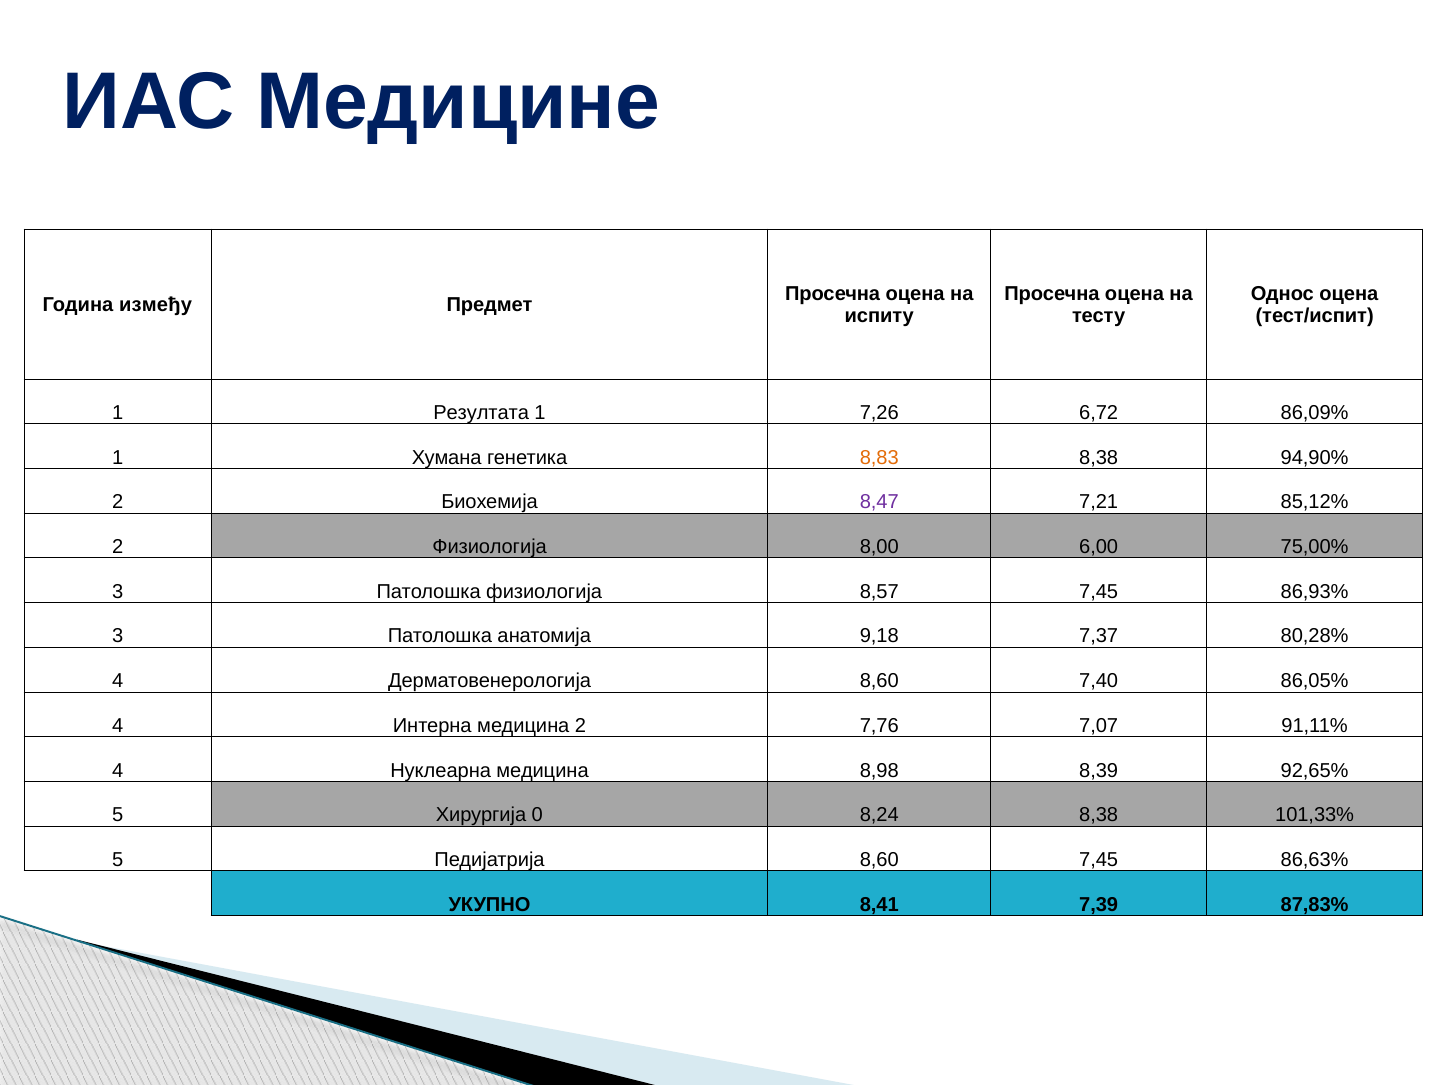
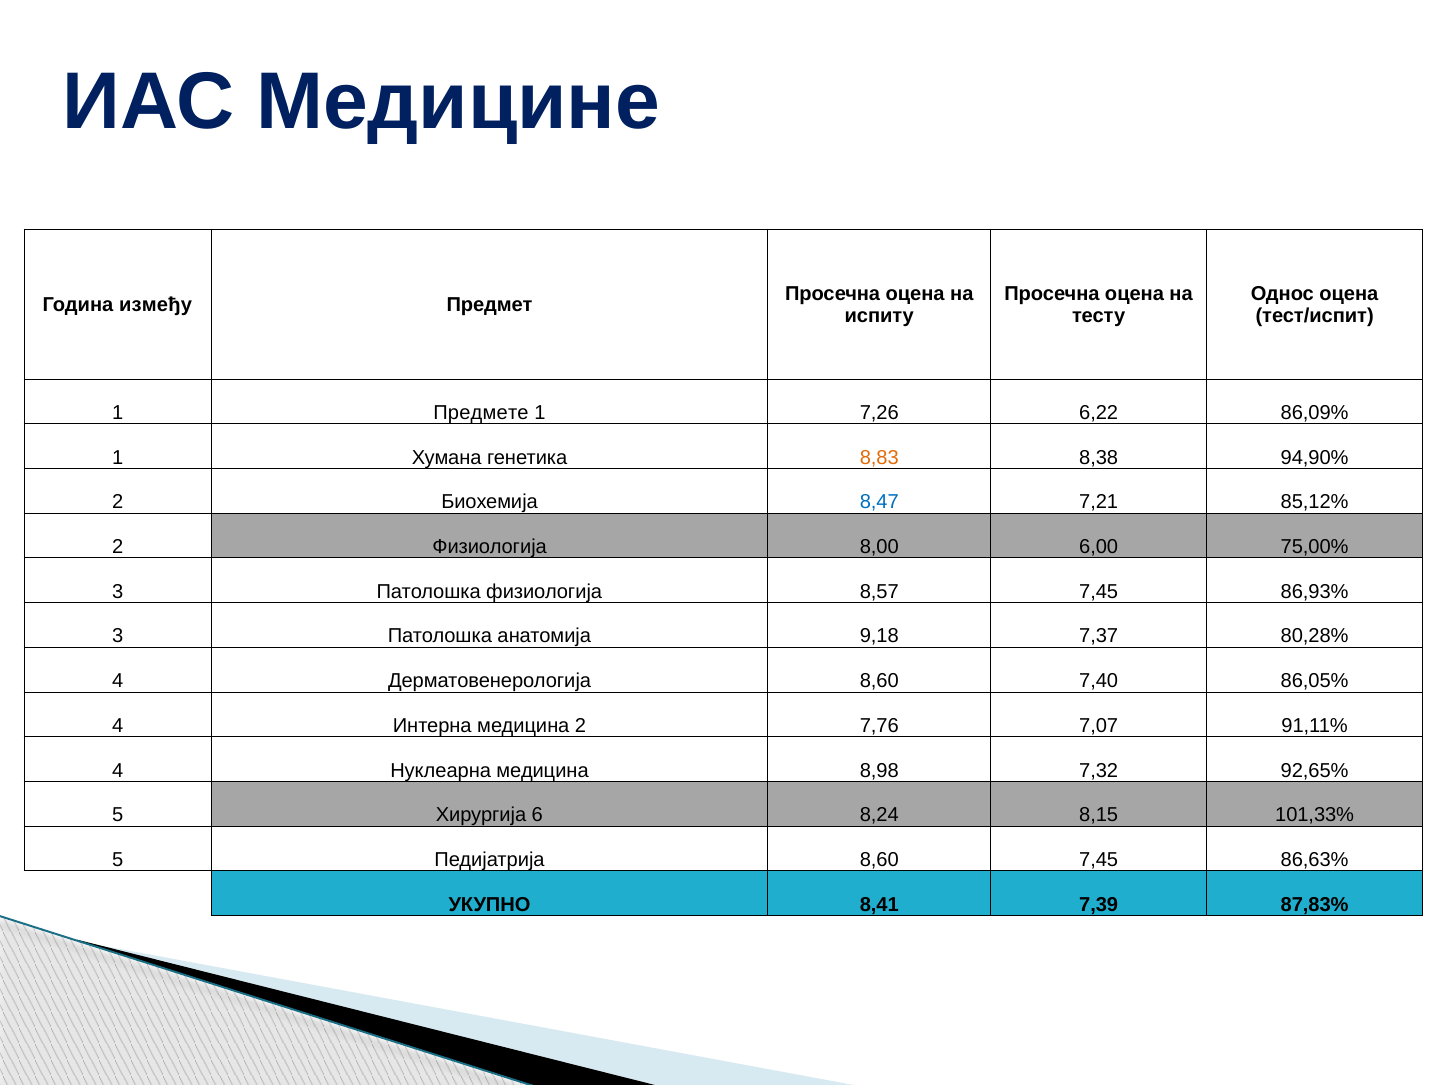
Резултата: Резултата -> Предмете
6,72: 6,72 -> 6,22
8,47 colour: purple -> blue
8,39: 8,39 -> 7,32
0: 0 -> 6
8,24 8,38: 8,38 -> 8,15
